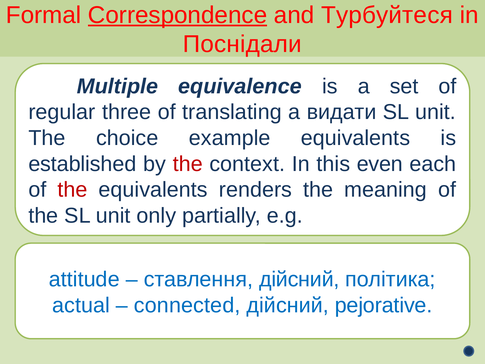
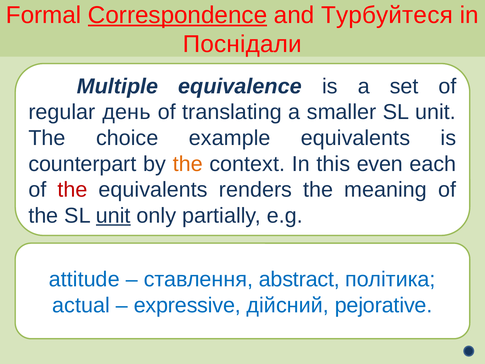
three: three -> день
видати: видати -> smaller
established: established -> counterpart
the at (188, 164) colour: red -> orange
unit at (113, 216) underline: none -> present
ставлення дійсний: дійсний -> abstract
connected: connected -> expressive
